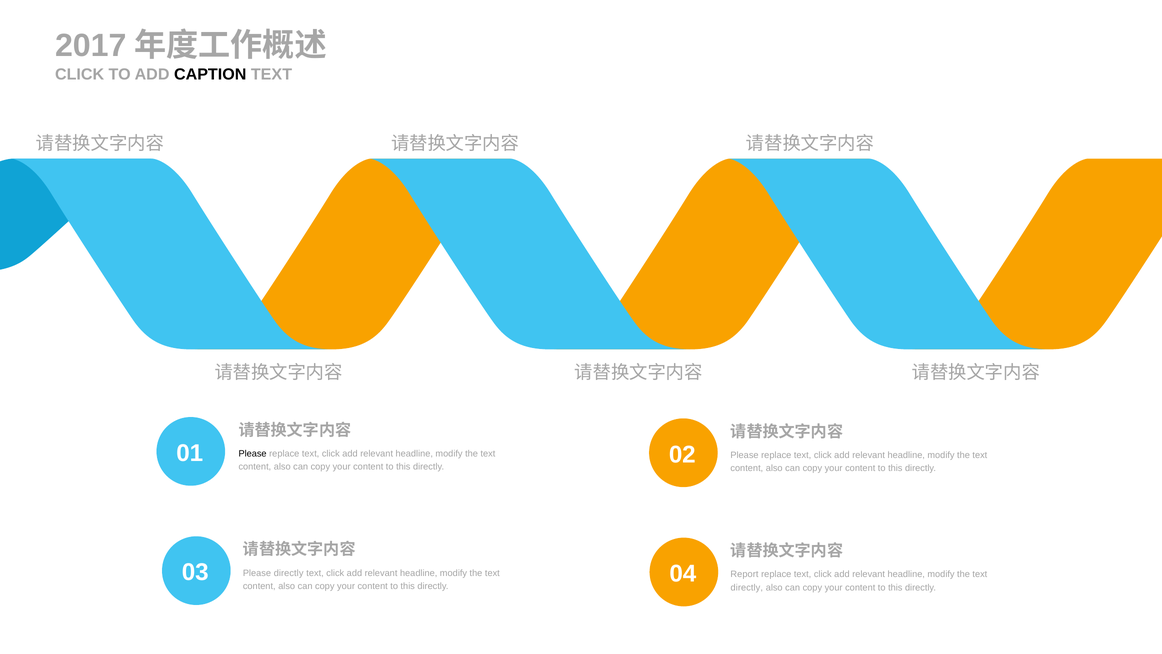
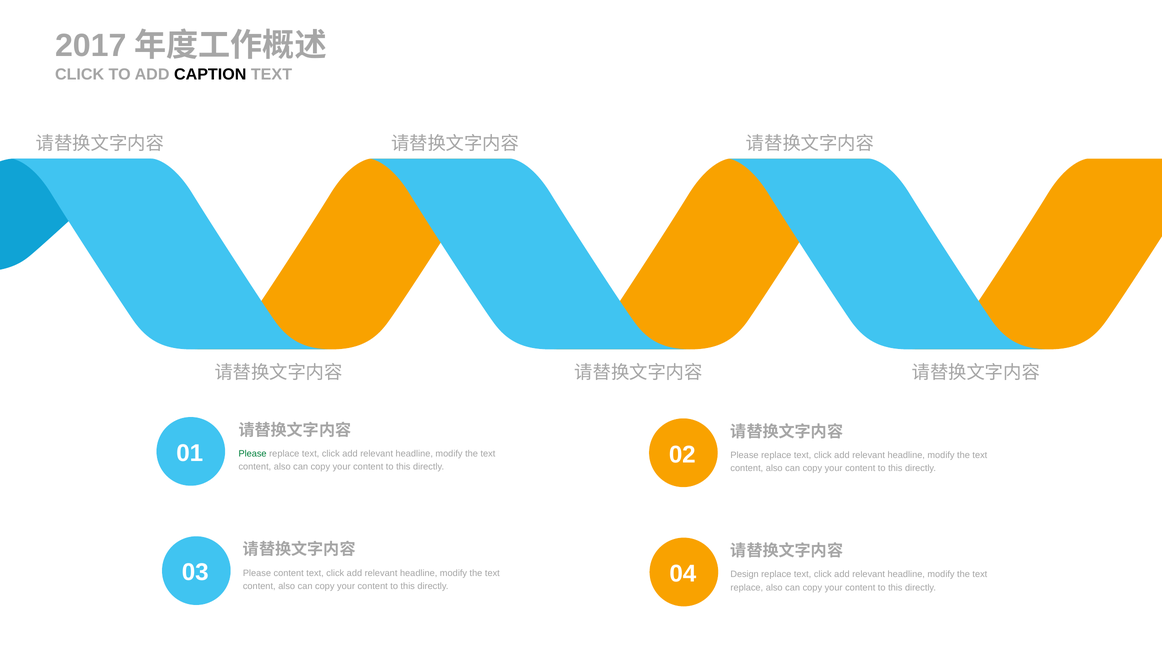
Please at (253, 453) colour: black -> green
Please directly: directly -> content
Report: Report -> Design
directly at (747, 587): directly -> replace
